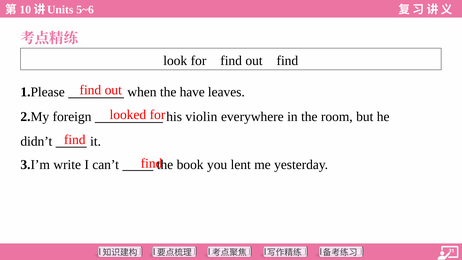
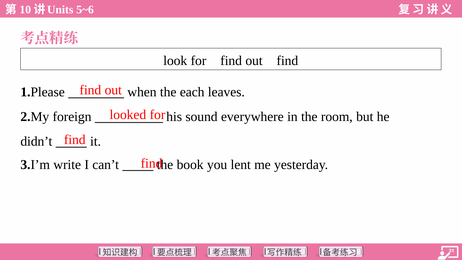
have: have -> each
violin: violin -> sound
